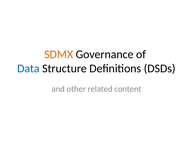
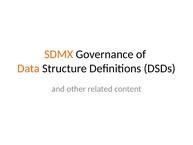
Data colour: blue -> orange
